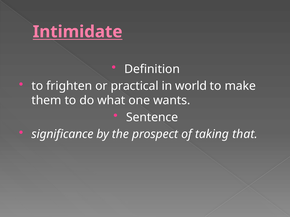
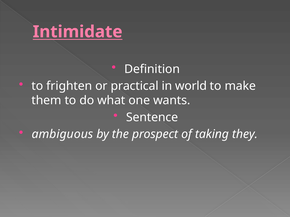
significance: significance -> ambiguous
that: that -> they
